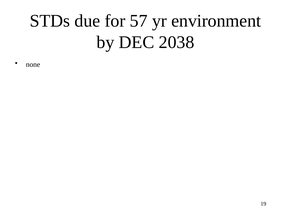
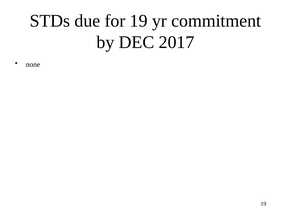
for 57: 57 -> 19
environment: environment -> commitment
2038: 2038 -> 2017
